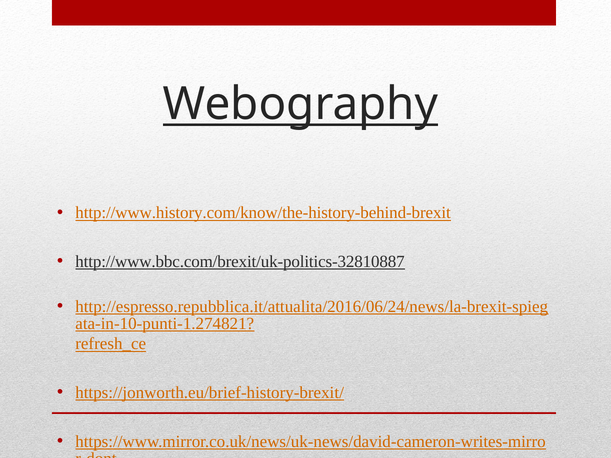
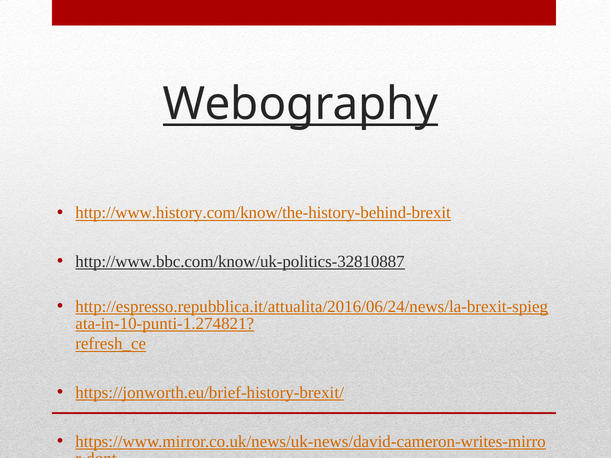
http://www.bbc.com/brexit/uk-politics-32810887: http://www.bbc.com/brexit/uk-politics-32810887 -> http://www.bbc.com/know/uk-politics-32810887
